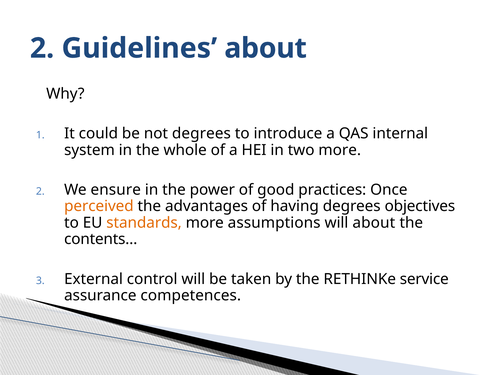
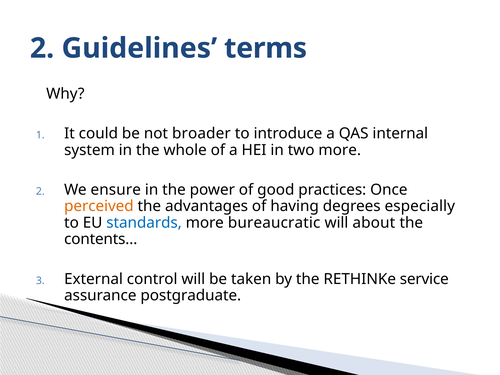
Guidelines about: about -> terms
not degrees: degrees -> broader
objectives: objectives -> especially
standards colour: orange -> blue
assumptions: assumptions -> bureaucratic
competences: competences -> postgraduate
